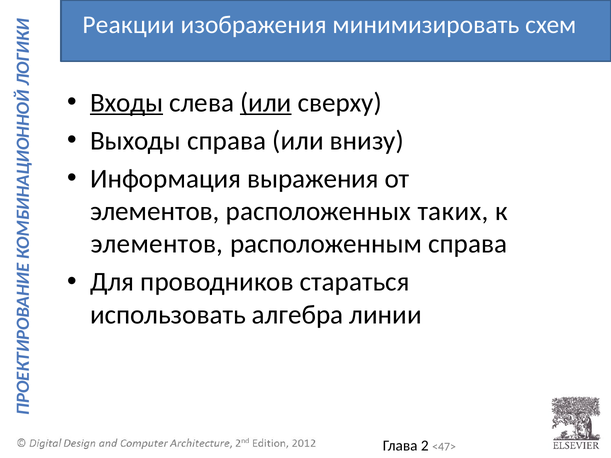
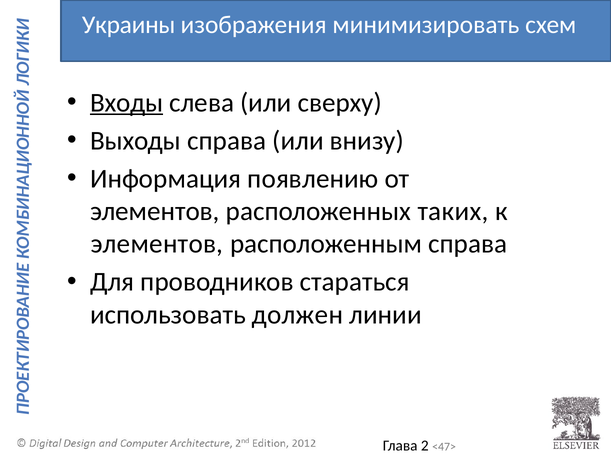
Реакции: Реакции -> Украины
или at (266, 103) underline: present -> none
выражения: выражения -> появлению
алгебра: алгебра -> должен
